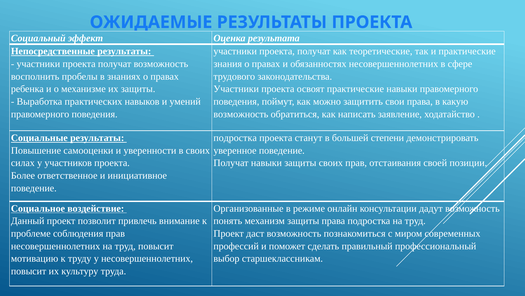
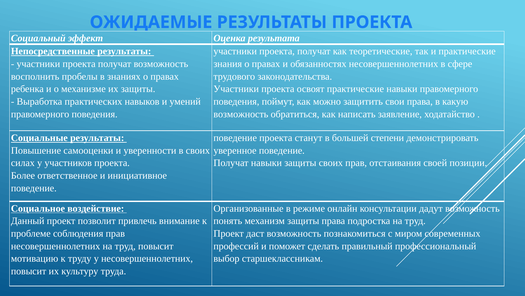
подростка at (235, 138): подростка -> поведение
